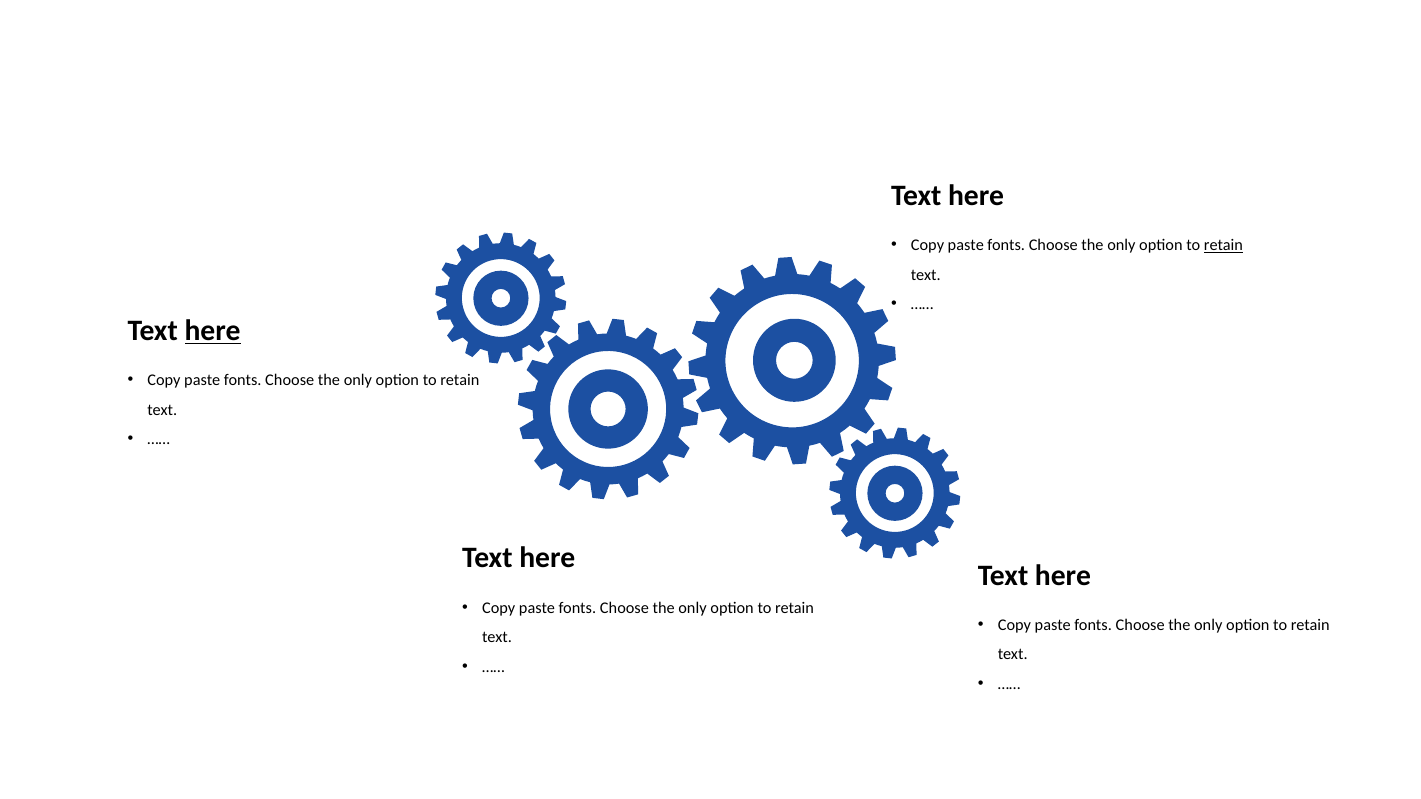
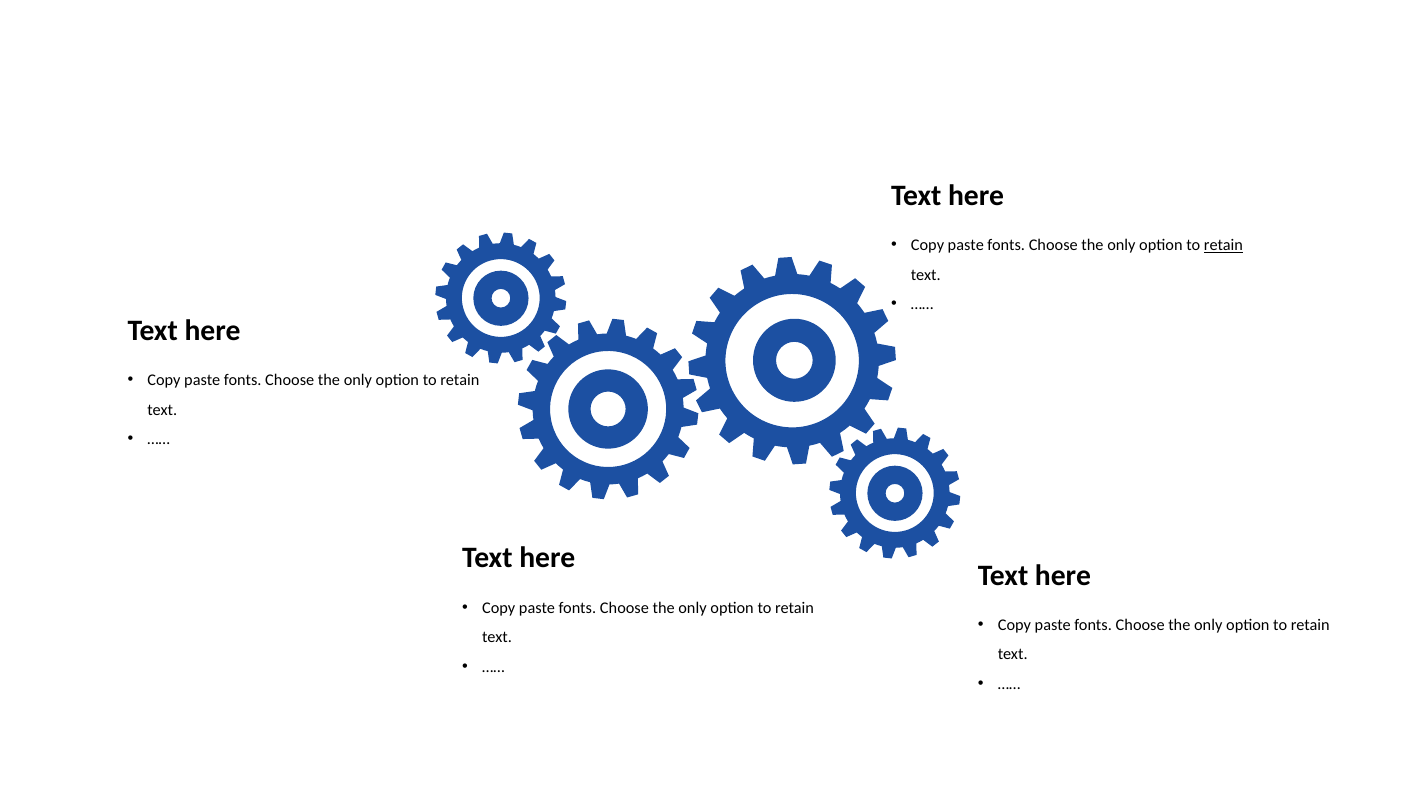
here at (213, 331) underline: present -> none
